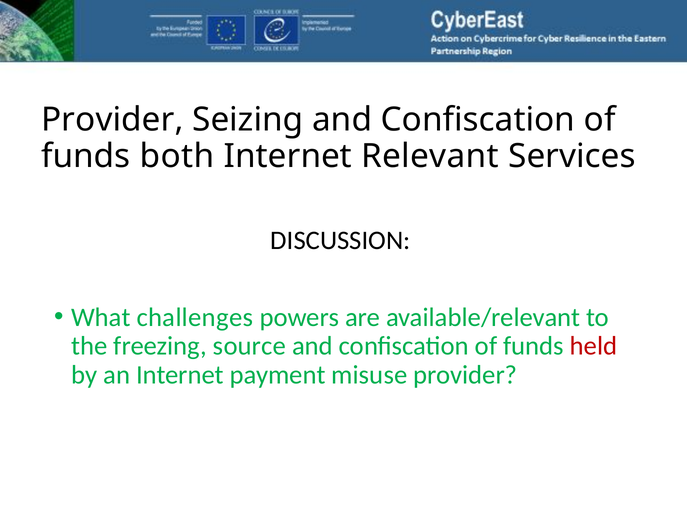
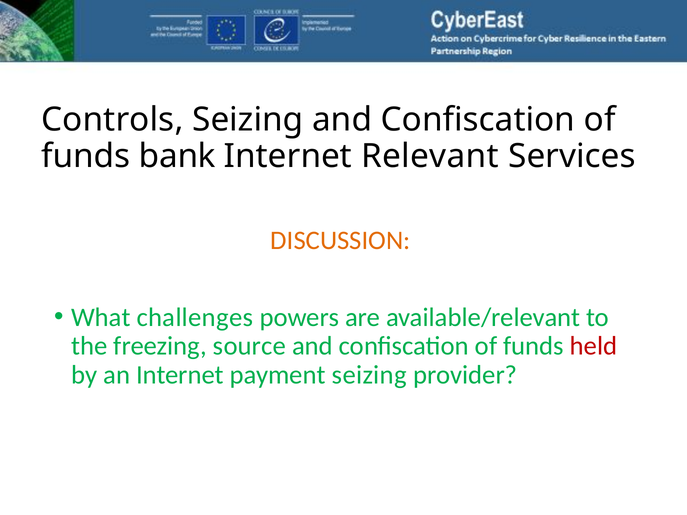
Provider at (112, 120): Provider -> Controls
both: both -> bank
DISCUSSION colour: black -> orange
payment misuse: misuse -> seizing
